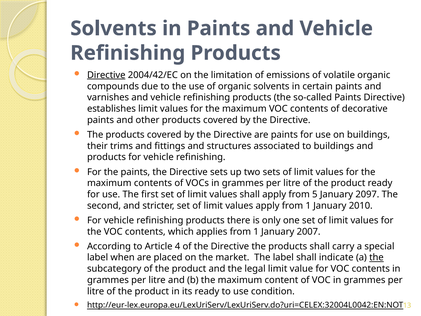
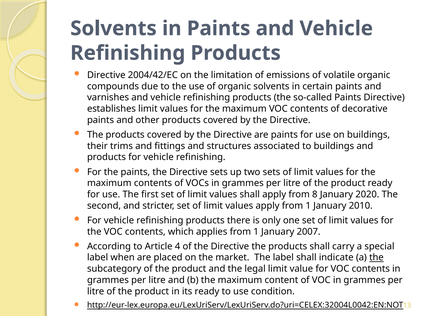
Directive at (106, 75) underline: present -> none
5: 5 -> 8
2097: 2097 -> 2020
